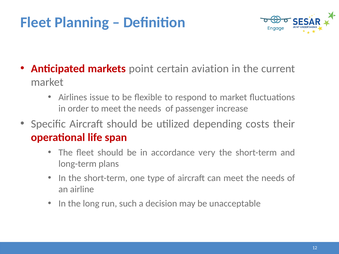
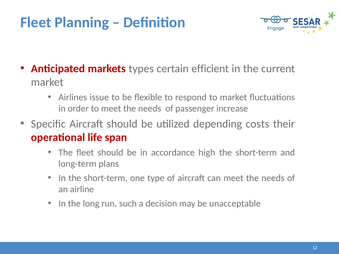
point: point -> types
aviation: aviation -> efficient
very: very -> high
